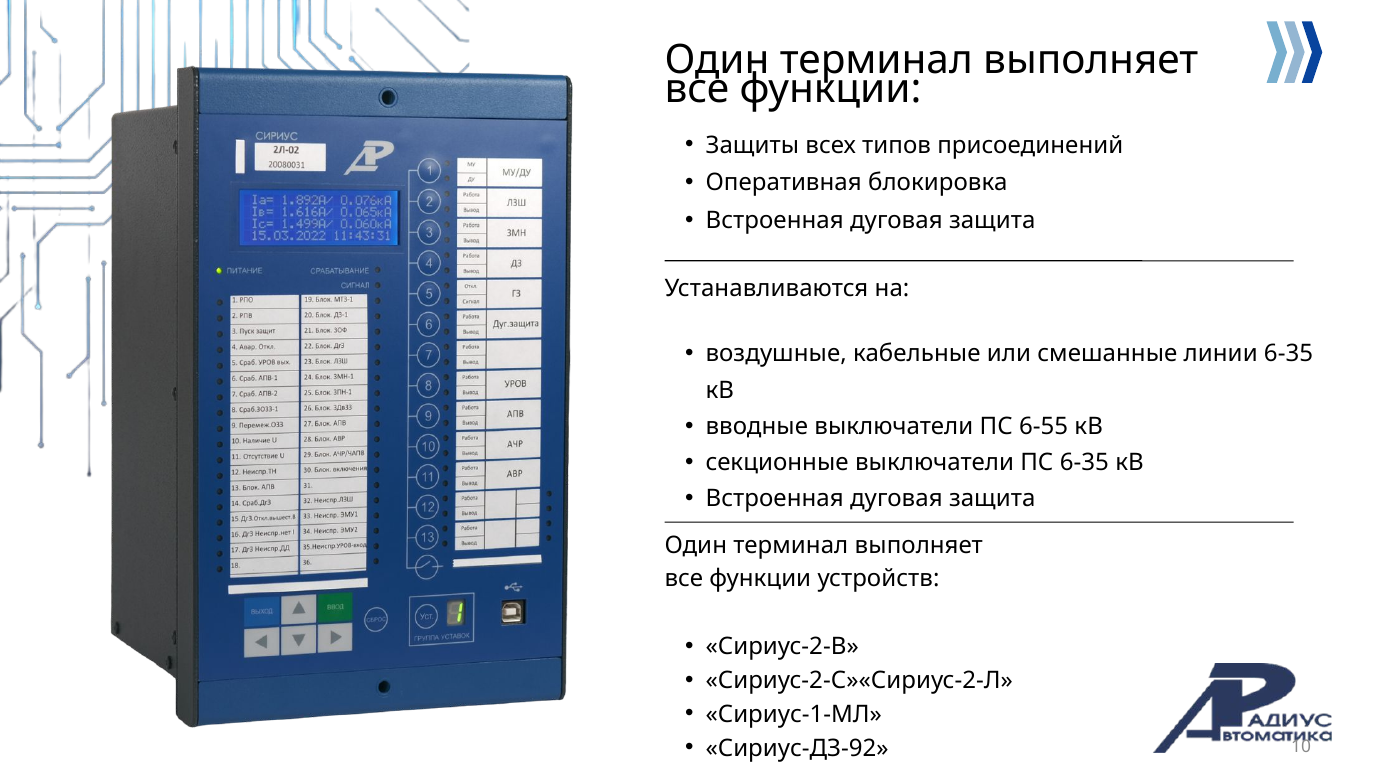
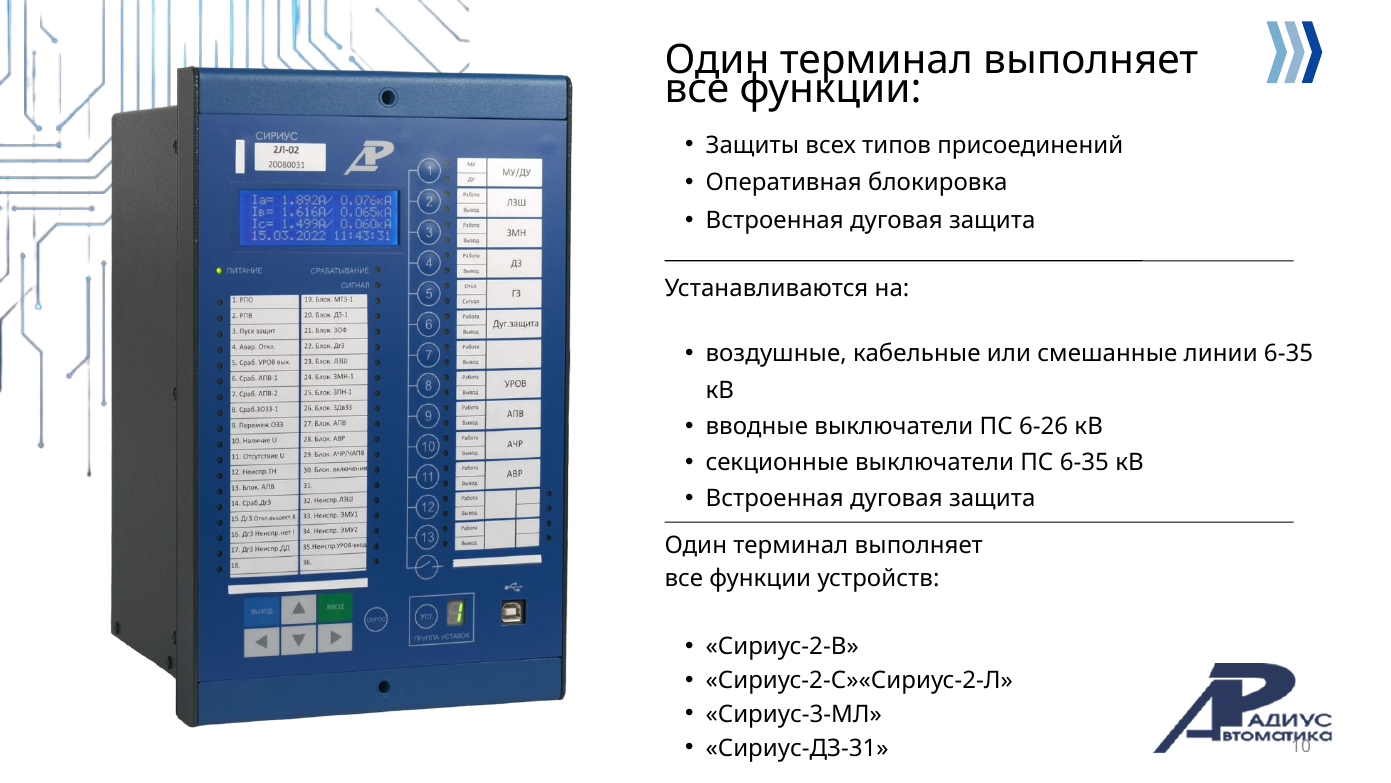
6-55: 6-55 -> 6-26
Сириус-1-МЛ: Сириус-1-МЛ -> Сириус-3-МЛ
Сириус-ДЗ-92: Сириус-ДЗ-92 -> Сириус-ДЗ-31
